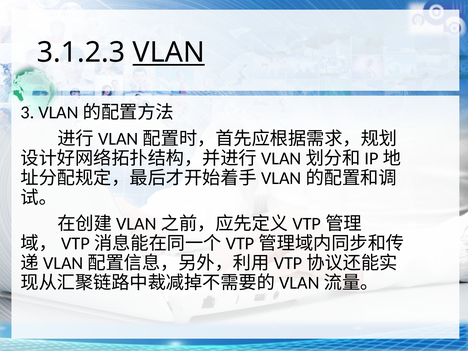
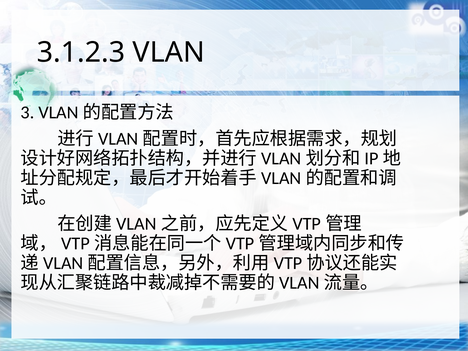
VLAN underline: present -> none
